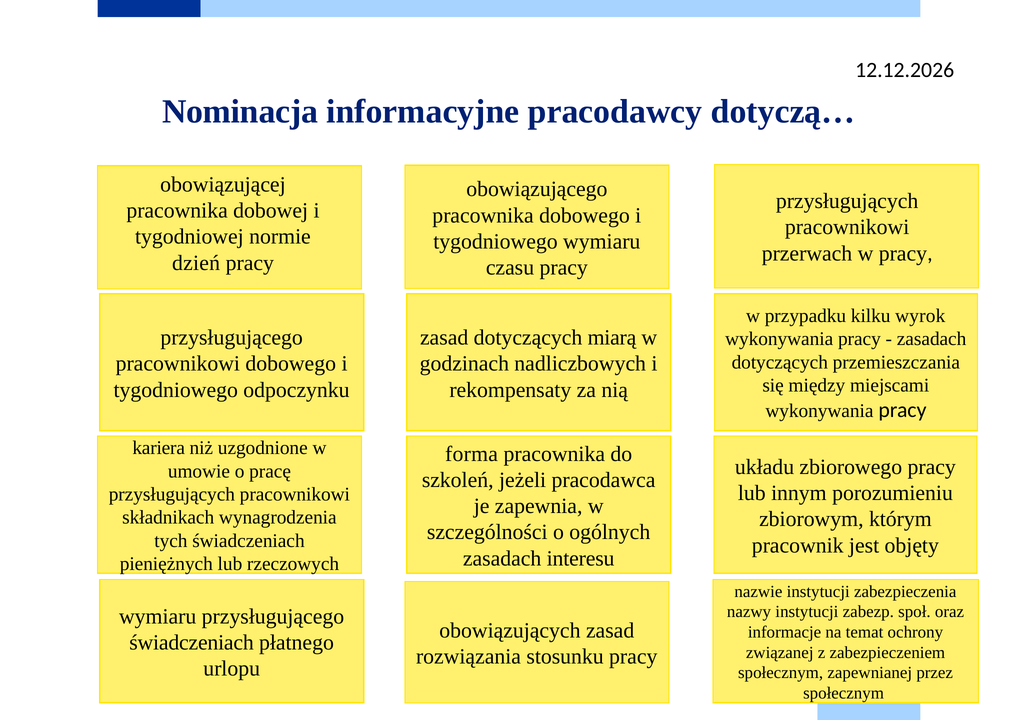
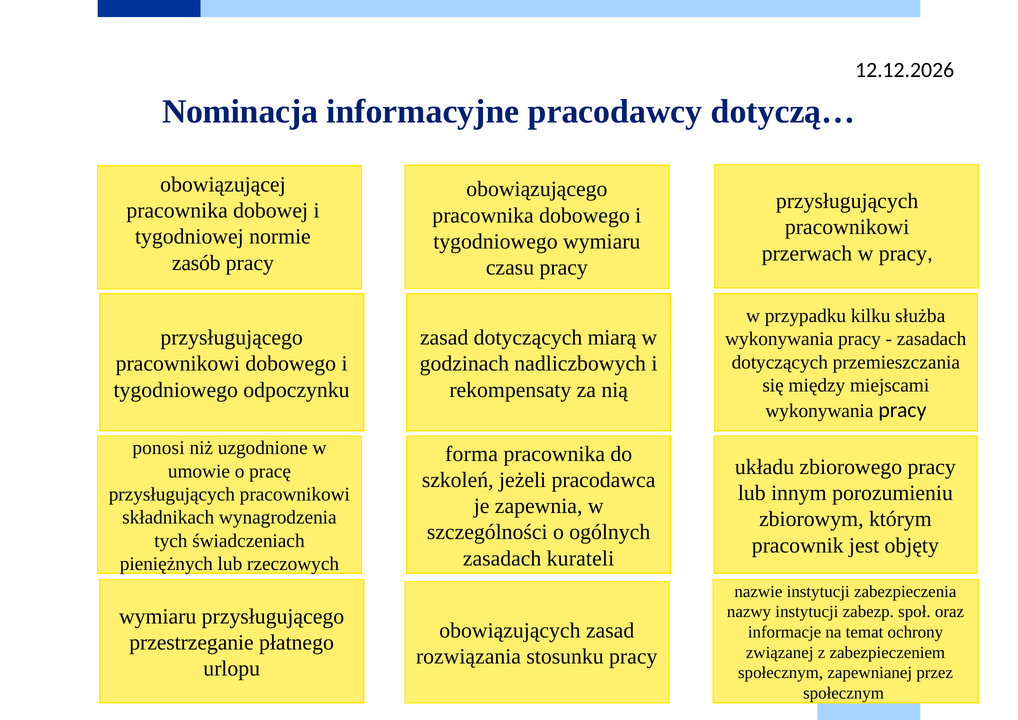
dzień: dzień -> zasób
wyrok: wyrok -> służba
kariera: kariera -> ponosi
interesu: interesu -> kurateli
świadczeniach at (192, 642): świadczeniach -> przestrzeganie
